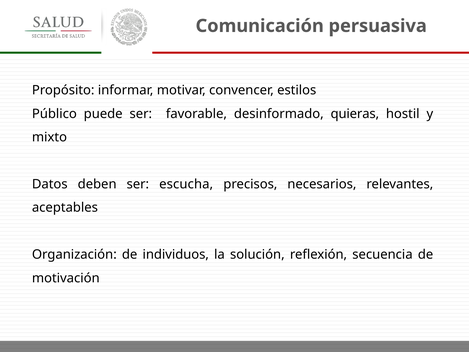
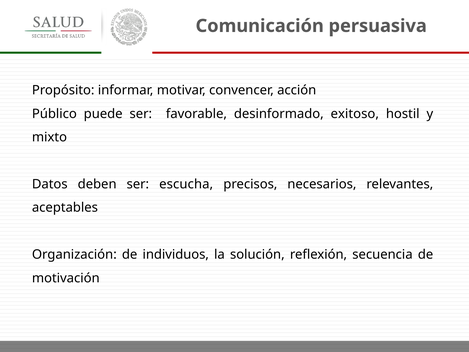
estilos: estilos -> acción
quieras: quieras -> exitoso
